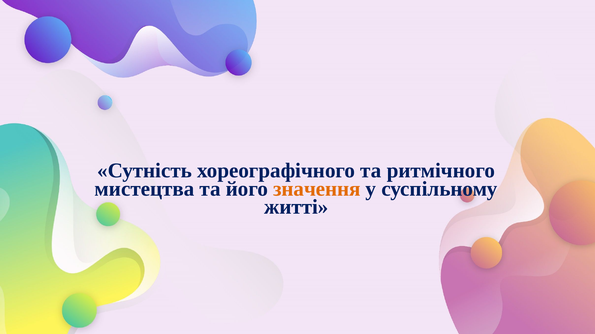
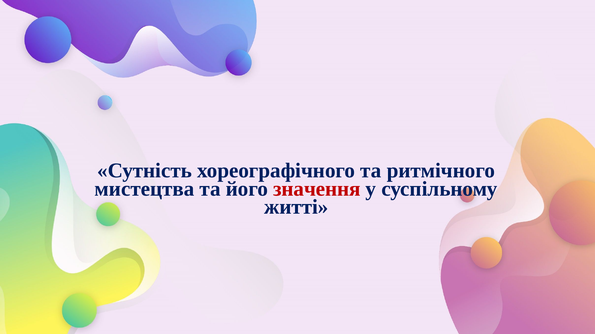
значення colour: orange -> red
